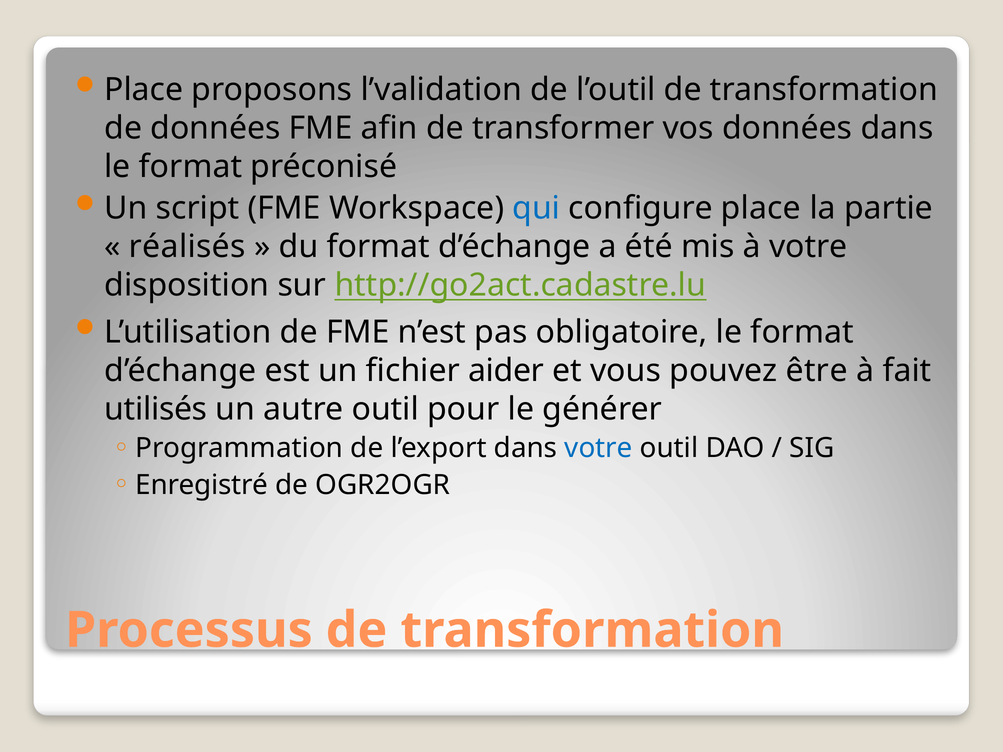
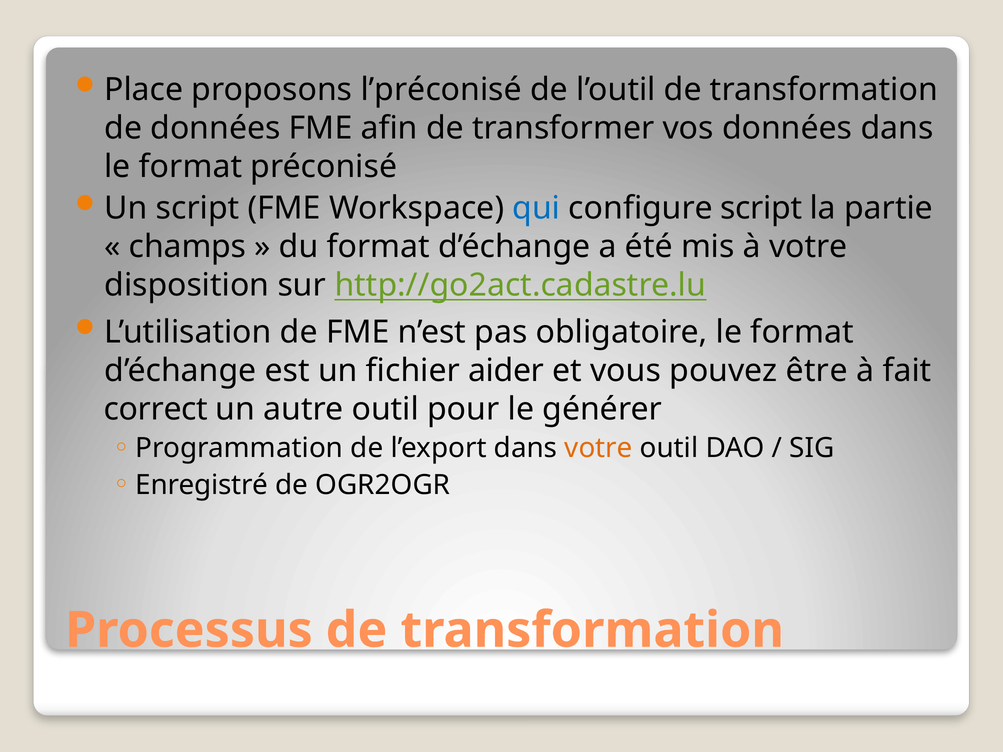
l’validation: l’validation -> l’préconisé
configure place: place -> script
réalisés: réalisés -> champs
utilisés: utilisés -> correct
votre at (598, 448) colour: blue -> orange
